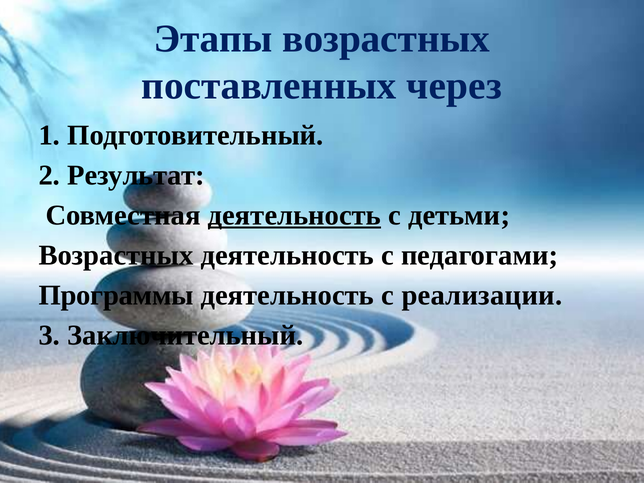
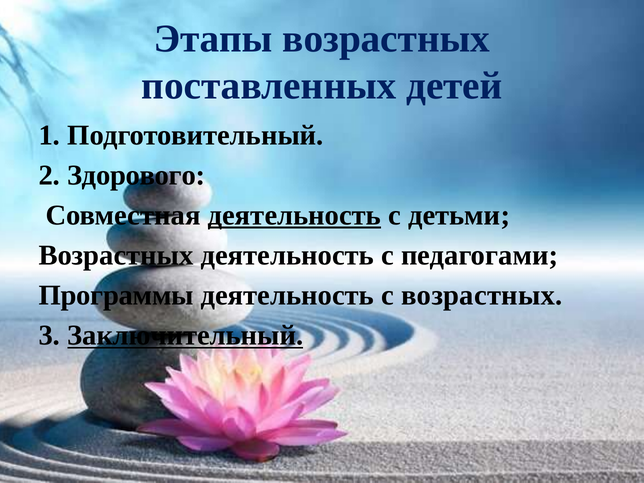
через: через -> детей
Результат: Результат -> Здорового
с реализации: реализации -> возрастных
Заключительный underline: none -> present
